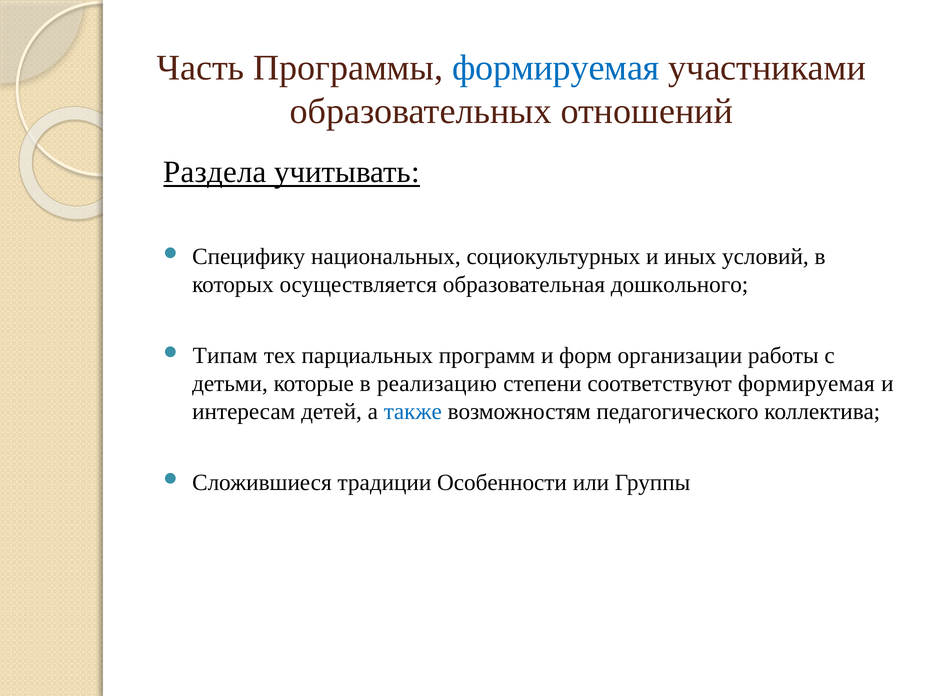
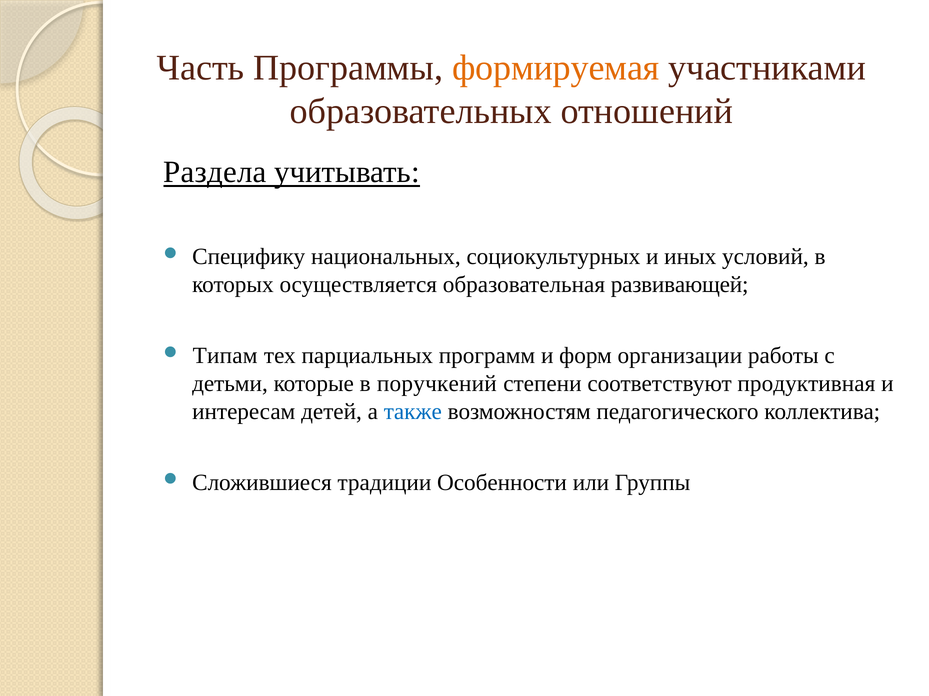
формируемая at (556, 68) colour: blue -> orange
дошкольного: дошкольного -> развивающей
реализацию: реализацию -> поручкений
соответствуют формируемая: формируемая -> продуктивная
